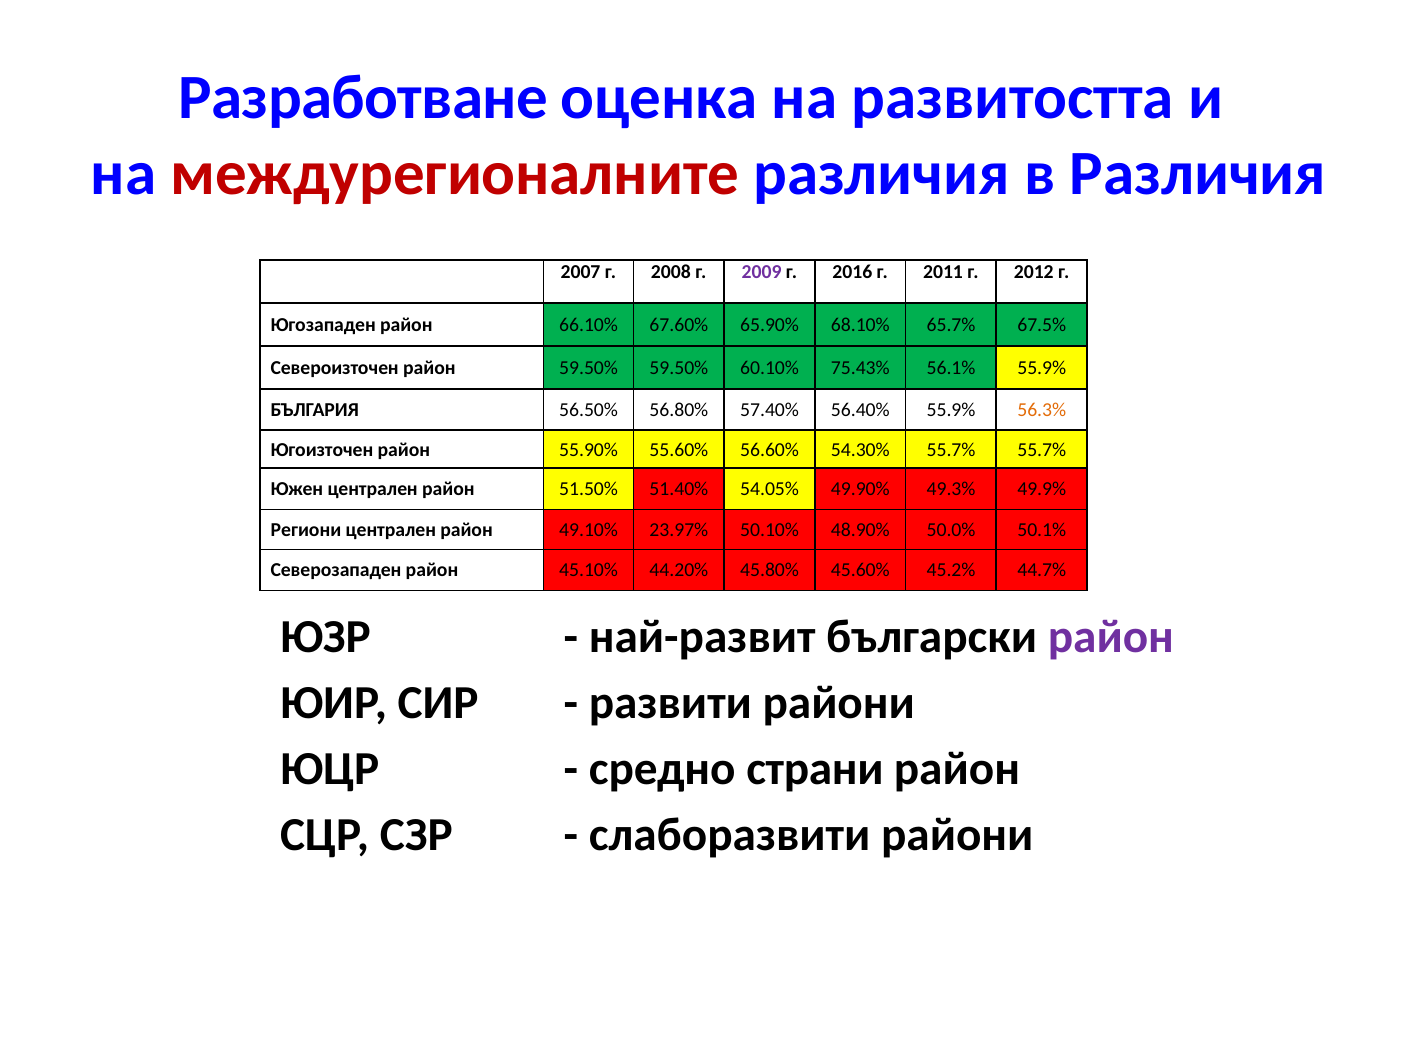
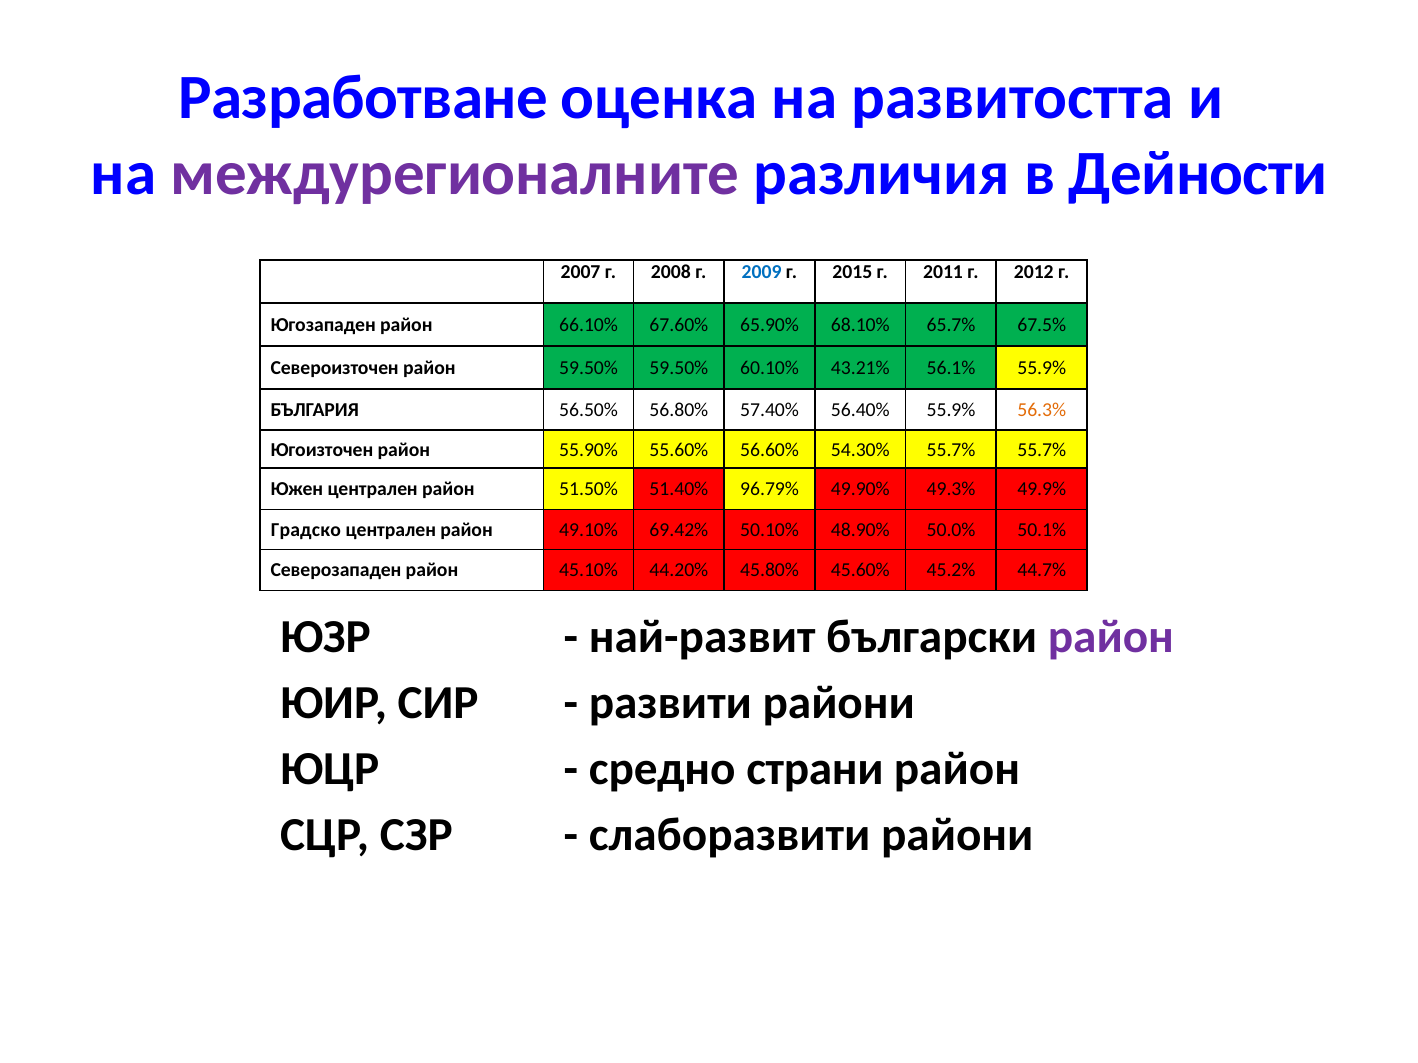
междурегионалните colour: red -> purple
в Различия: Различия -> Дейности
2009 colour: purple -> blue
2016: 2016 -> 2015
75.43%: 75.43% -> 43.21%
54.05%: 54.05% -> 96.79%
Региони: Региони -> Градско
23.97%: 23.97% -> 69.42%
